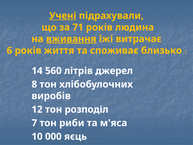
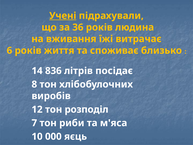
71: 71 -> 36
вживання underline: present -> none
560: 560 -> 836
джерел: джерел -> посідає
